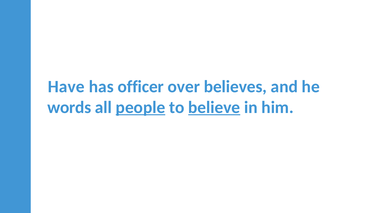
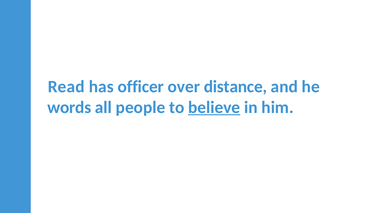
Have: Have -> Read
believes: believes -> distance
people underline: present -> none
